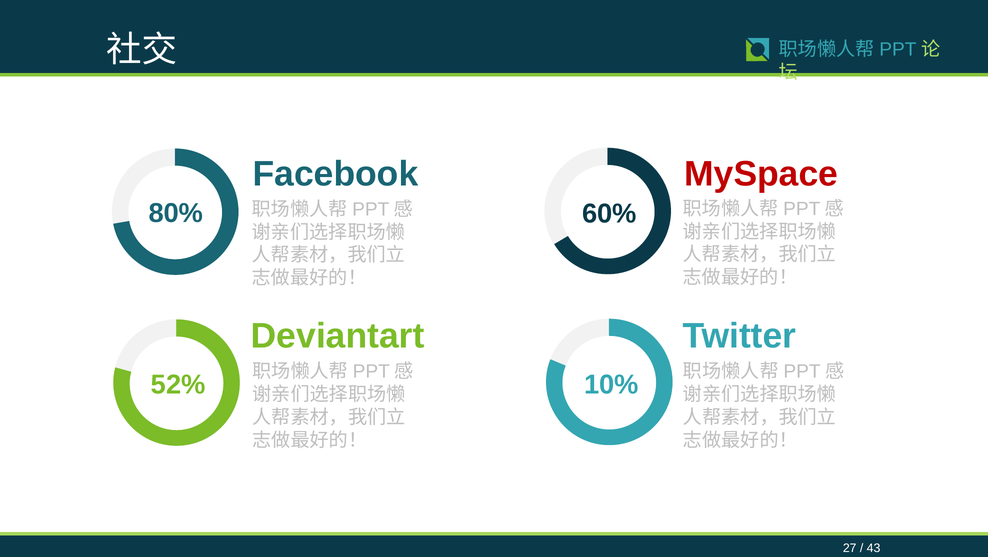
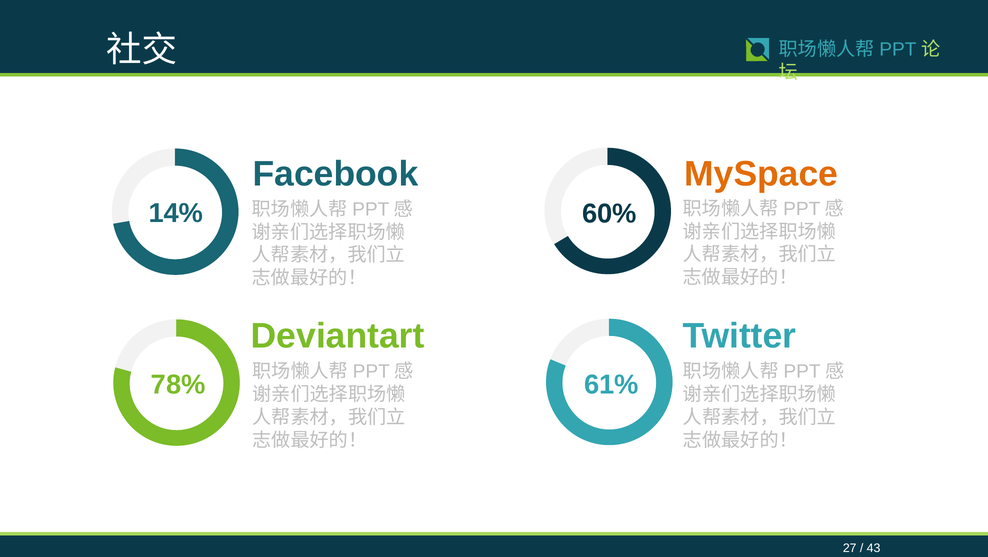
MySpace colour: red -> orange
80%: 80% -> 14%
52%: 52% -> 78%
10%: 10% -> 61%
